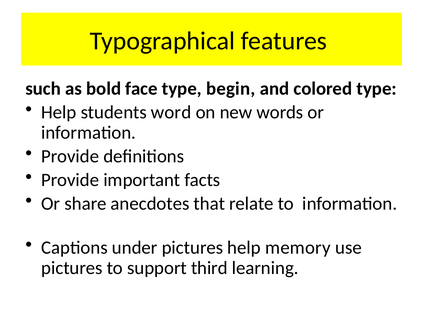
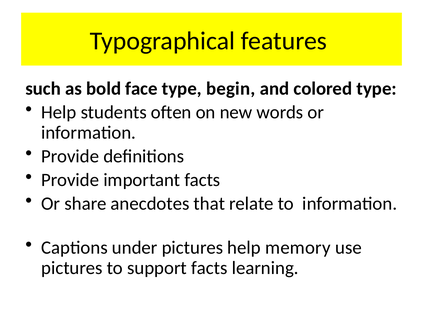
word: word -> often
support third: third -> facts
